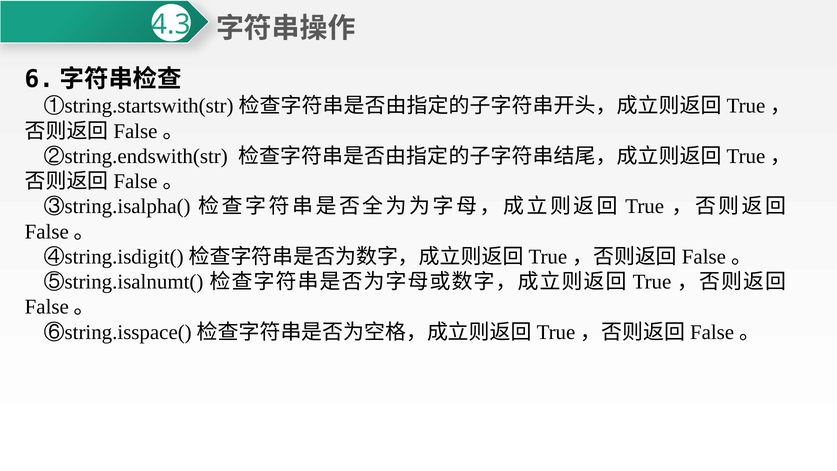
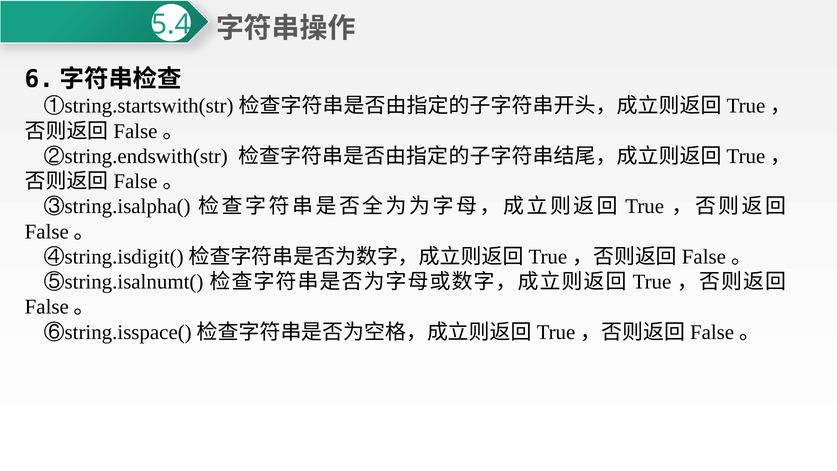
4.3: 4.3 -> 5.4
